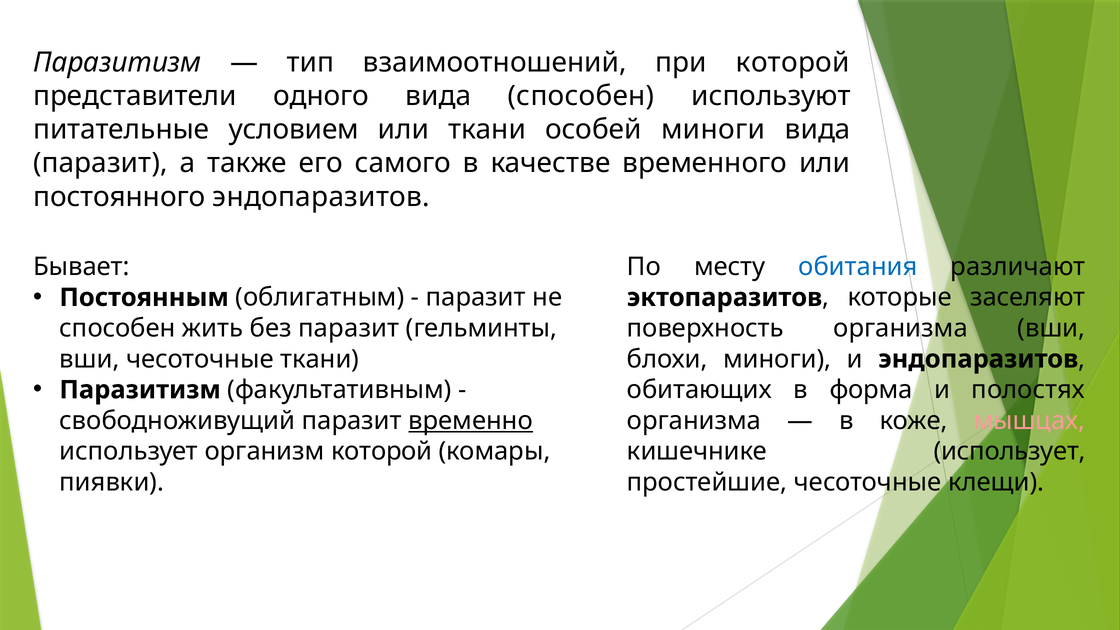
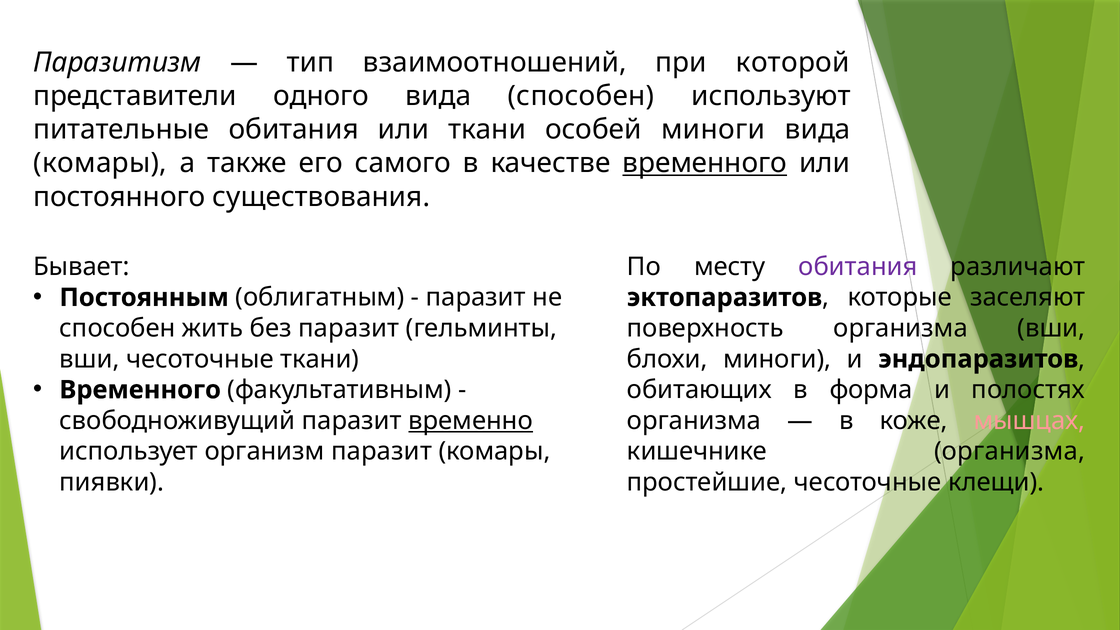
питательные условием: условием -> обитания
паразит at (100, 163): паразит -> комары
временного at (705, 163) underline: none -> present
постоянного эндопаразитов: эндопаразитов -> существования
обитания at (858, 267) colour: blue -> purple
Паразитизм at (140, 390): Паразитизм -> Временного
организм которой: которой -> паразит
кишечнике использует: использует -> организма
